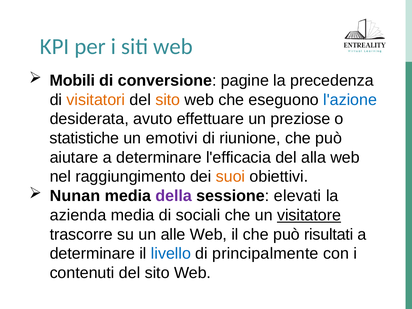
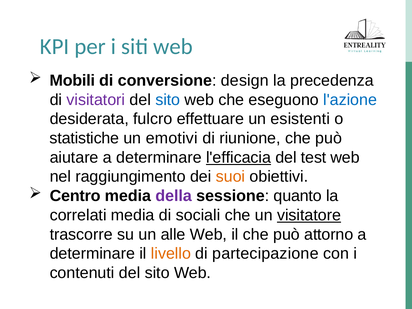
pagine: pagine -> design
visitatori colour: orange -> purple
sito at (168, 100) colour: orange -> blue
avuto: avuto -> fulcro
preziose: preziose -> esistenti
l'efficacia underline: none -> present
alla: alla -> test
Nunan: Nunan -> Centro
elevati: elevati -> quanto
azienda: azienda -> correlati
risultati: risultati -> attorno
livello colour: blue -> orange
principalmente: principalmente -> partecipazione
